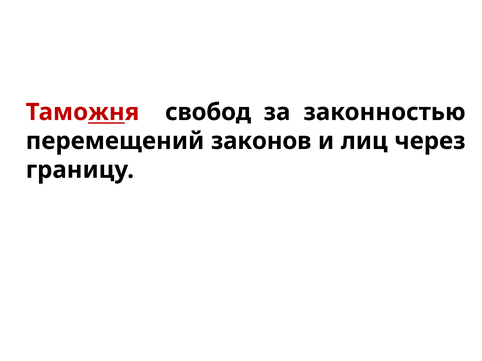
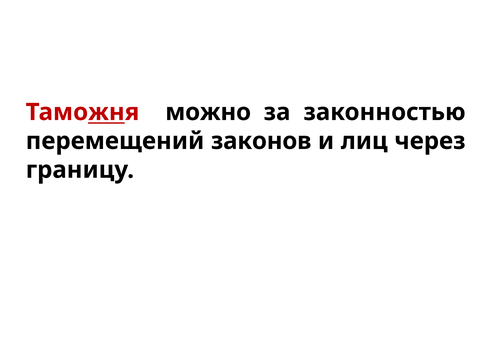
свобод: свобод -> можно
